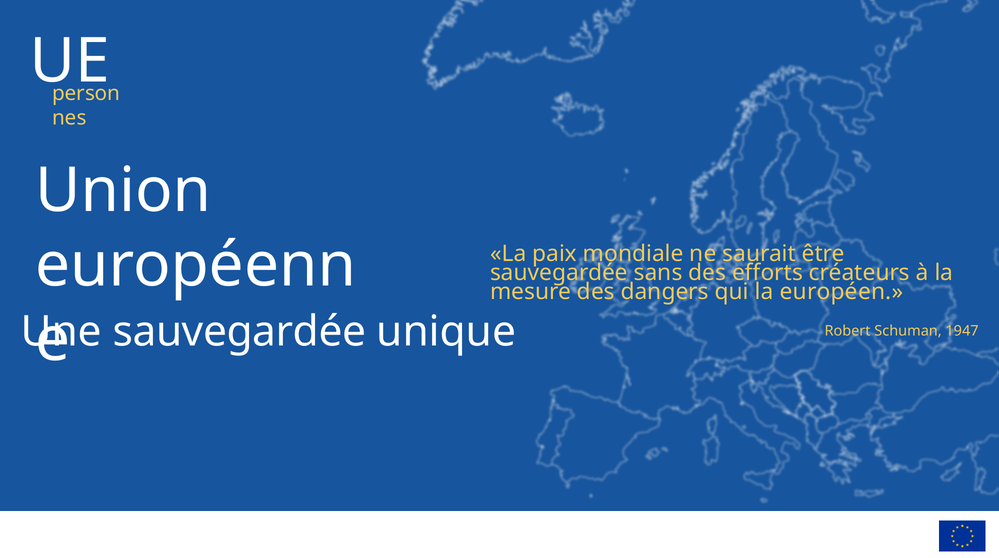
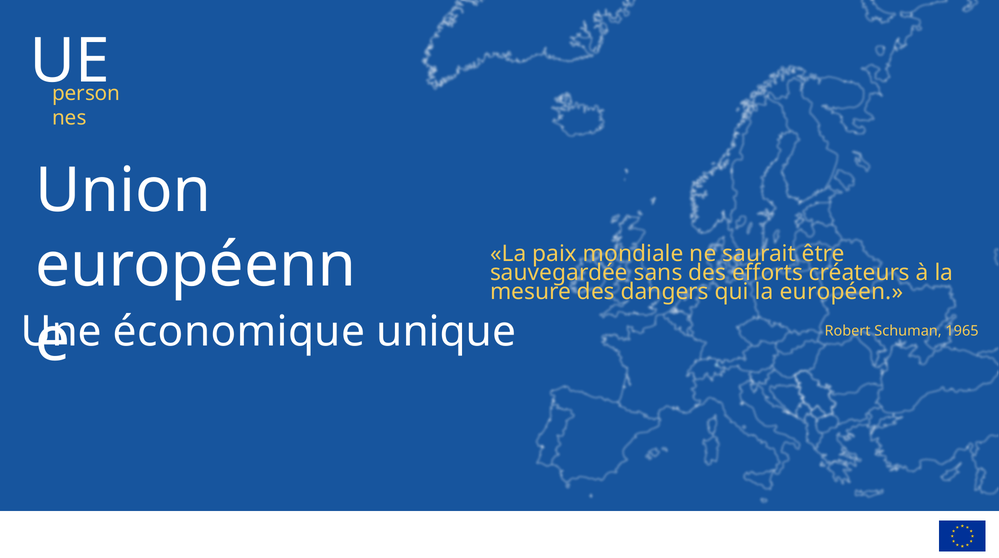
sauvegardée at (239, 332): sauvegardée -> économique
1947: 1947 -> 1965
